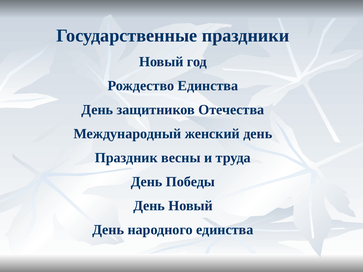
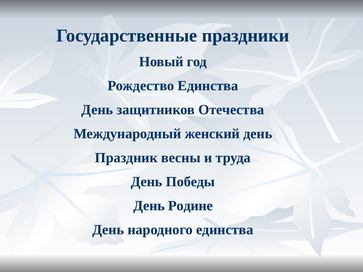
День Новый: Новый -> Родине
